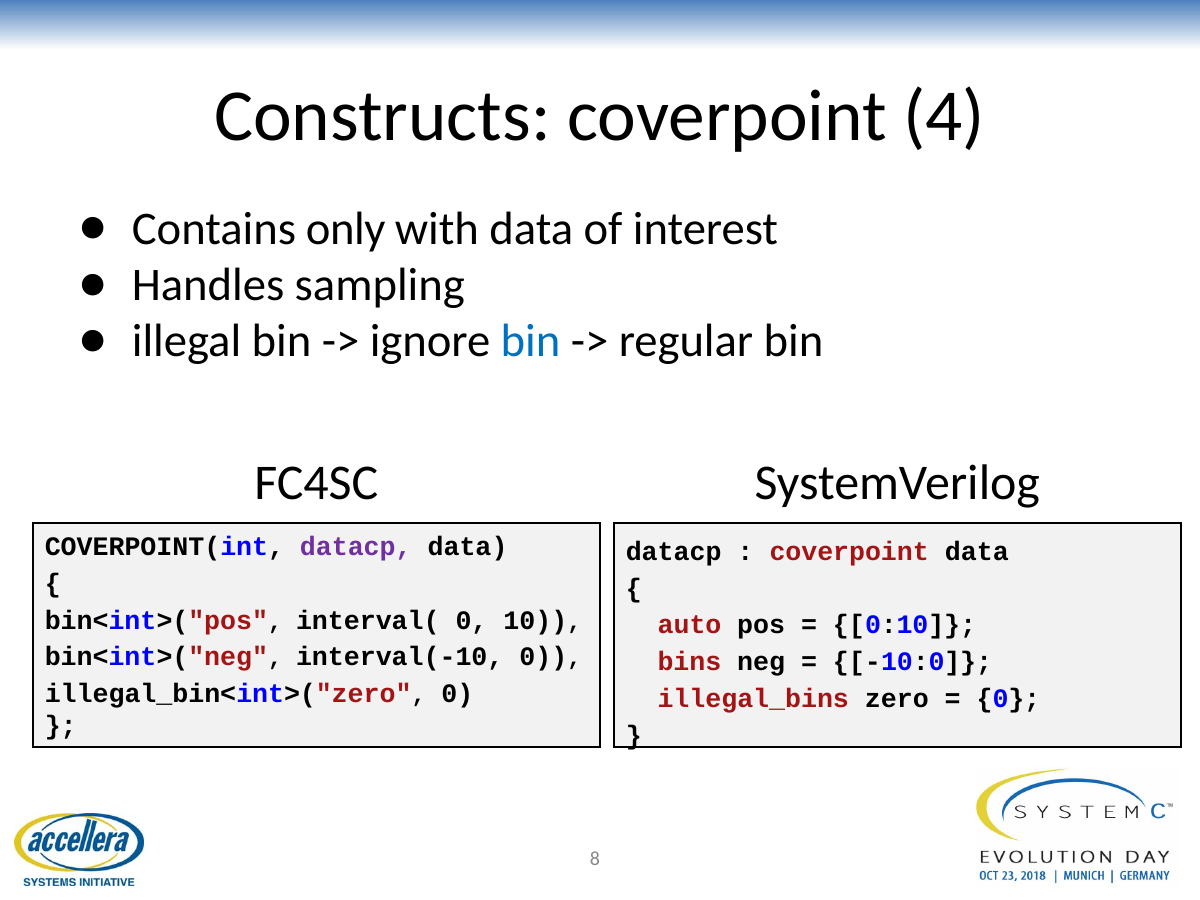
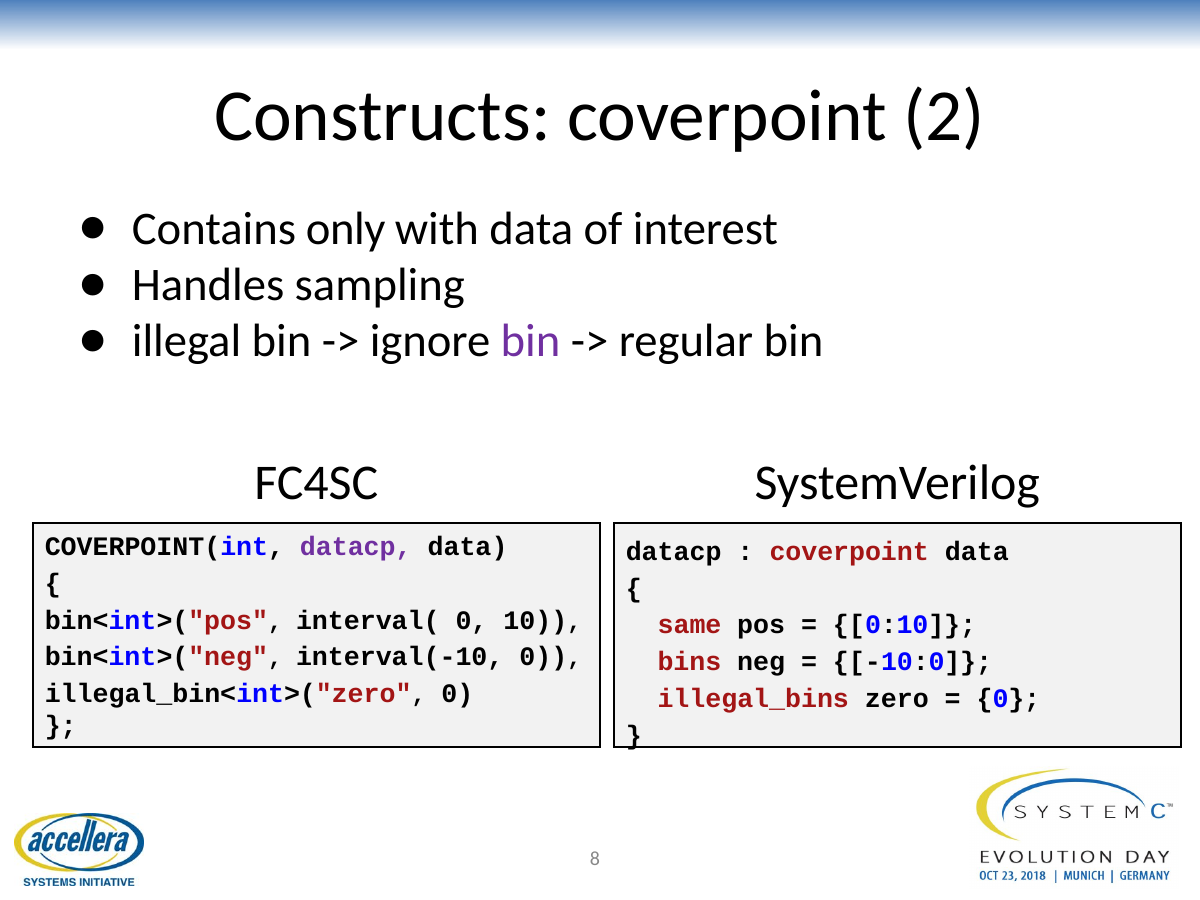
4: 4 -> 2
bin at (531, 341) colour: blue -> purple
auto: auto -> same
